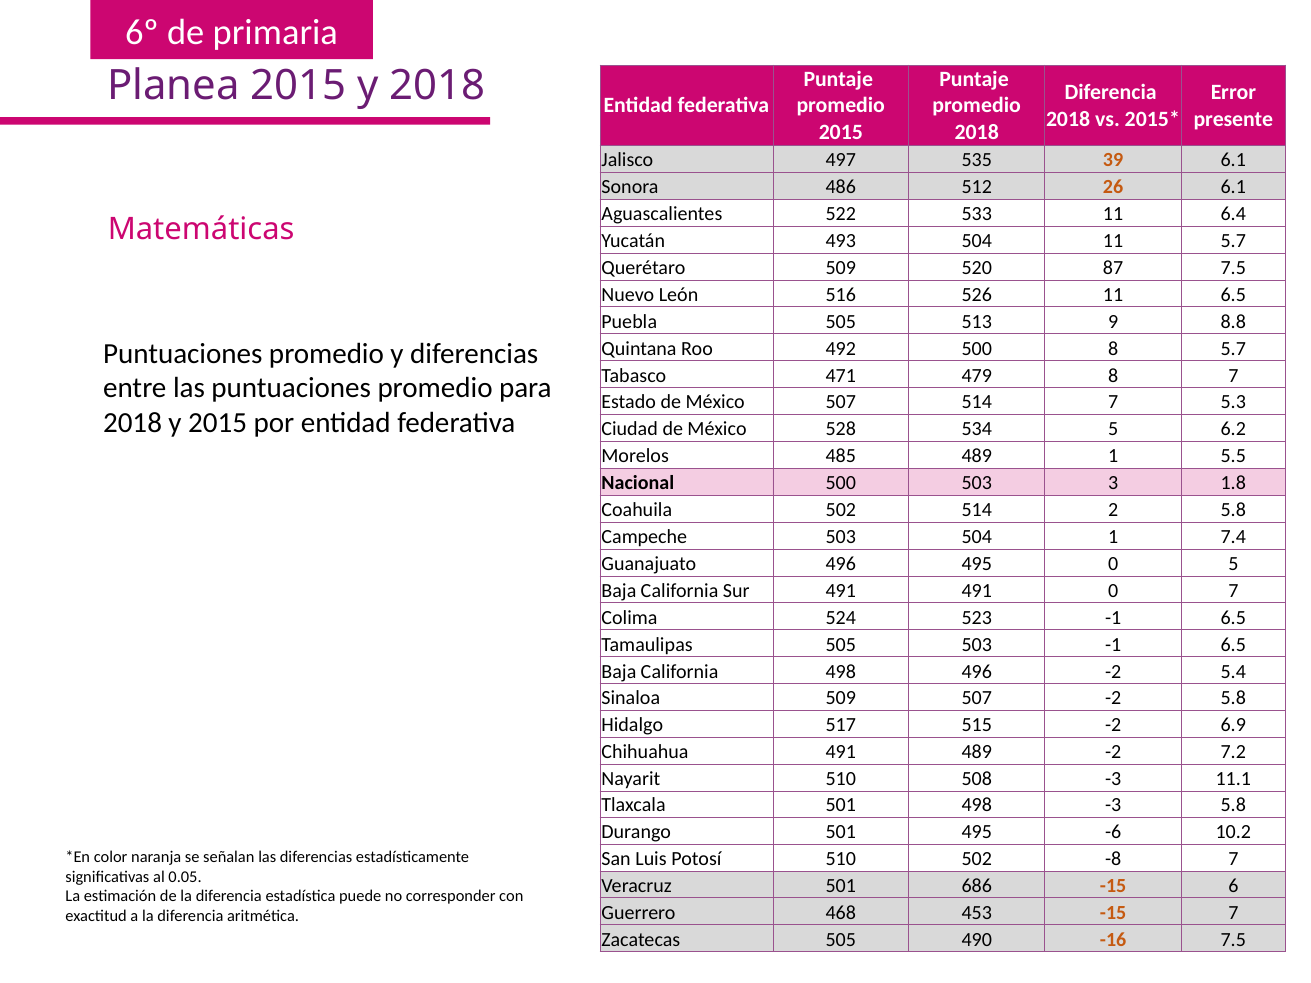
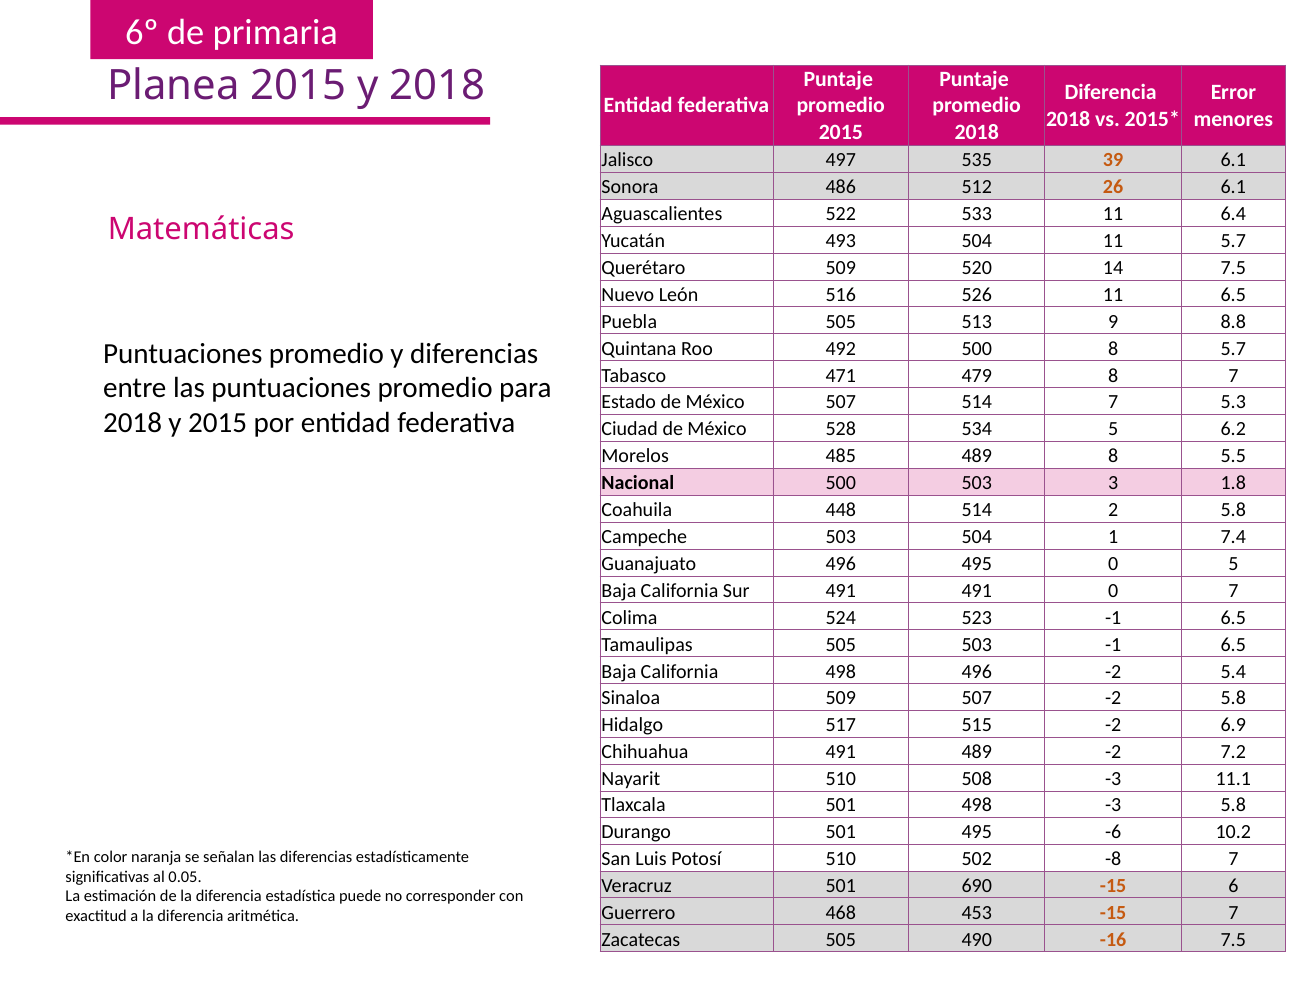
presente: presente -> menores
87: 87 -> 14
489 1: 1 -> 8
Coahuila 502: 502 -> 448
686: 686 -> 690
